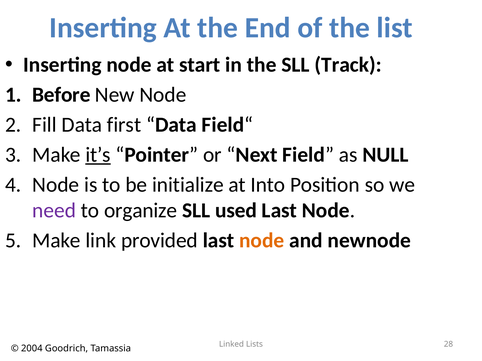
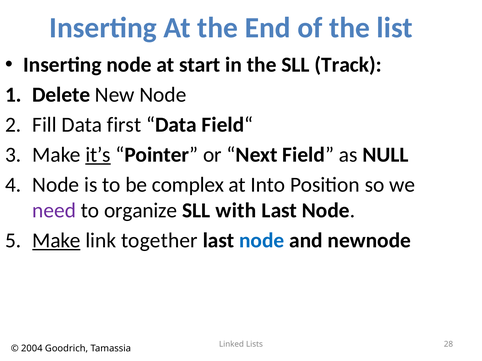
Before: Before -> Delete
initialize: initialize -> complex
used: used -> with
Make at (56, 241) underline: none -> present
provided: provided -> together
node at (262, 241) colour: orange -> blue
